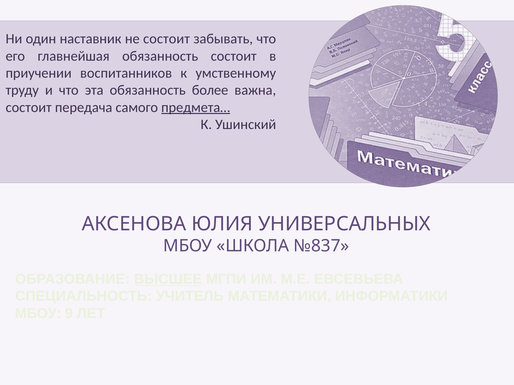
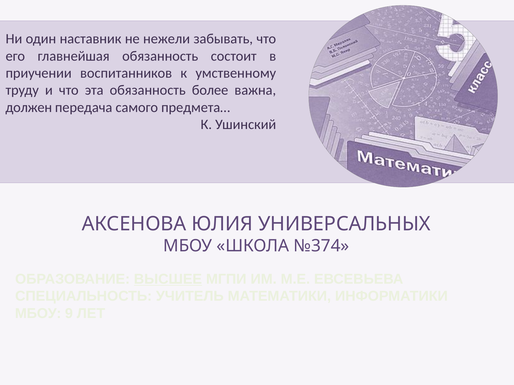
не состоит: состоит -> нежели
состоит at (29, 107): состоит -> должен
предмета… underline: present -> none
№837: №837 -> №374
